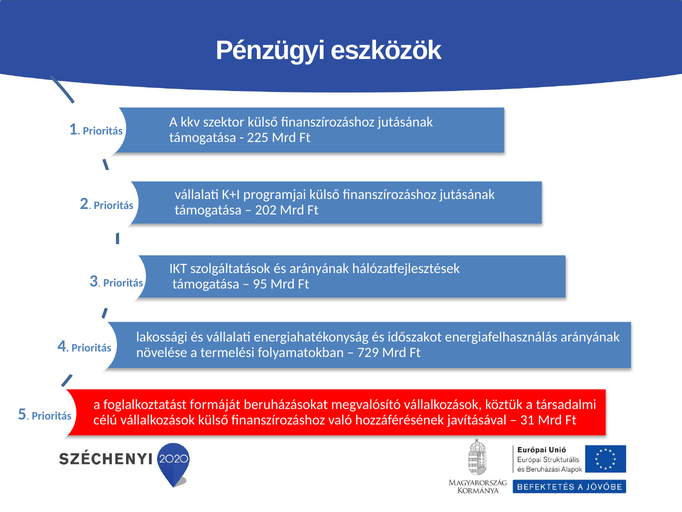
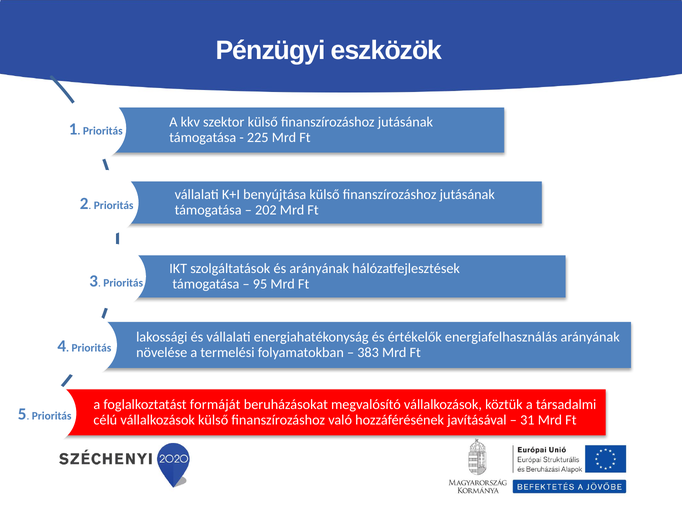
programjai: programjai -> benyújtása
időszakot: időszakot -> értékelők
729: 729 -> 383
